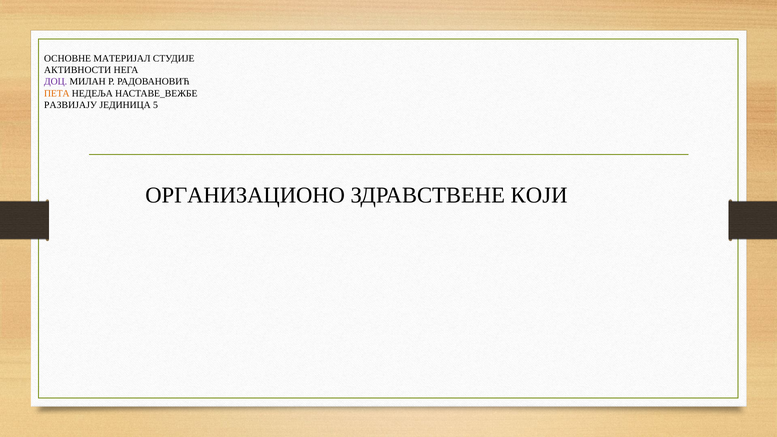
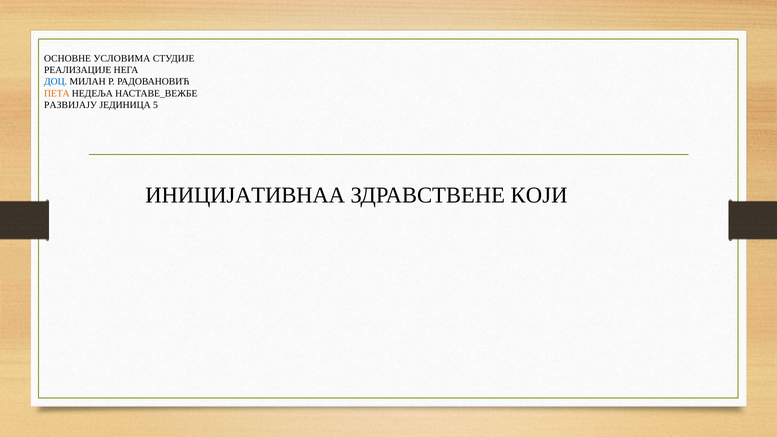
МАТЕРИЈАЛ: МАТЕРИЈАЛ -> УСЛОВИМА
АКТИВНОСТИ: АКТИВНОСТИ -> РЕАЛИЗАЦИЈЕ
ДОЦ colour: purple -> blue
ОРГАНИЗАЦИОНО: ОРГАНИЗАЦИОНО -> ИНИЦИЈАТИВНАА
